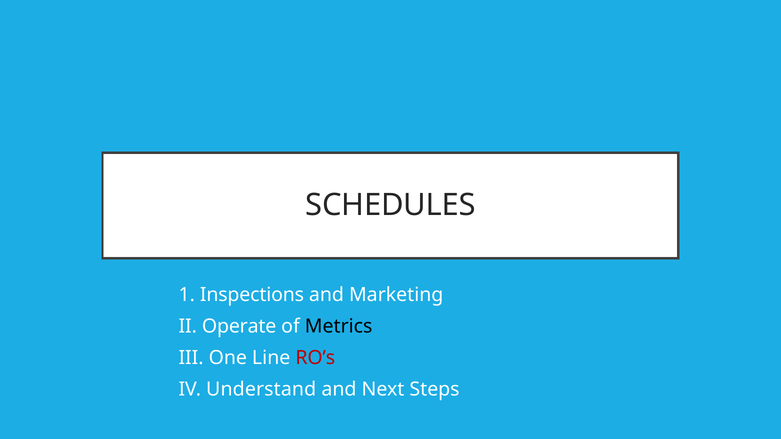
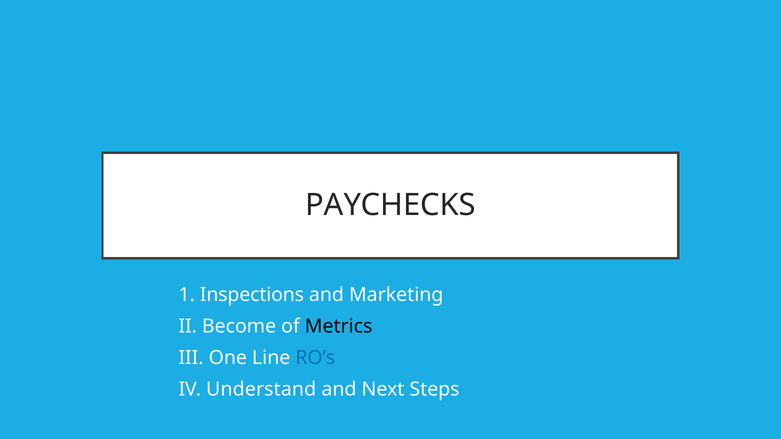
SCHEDULES: SCHEDULES -> PAYCHECKS
Operate: Operate -> Become
RO’s colour: red -> blue
